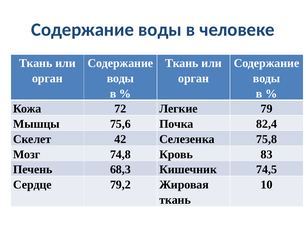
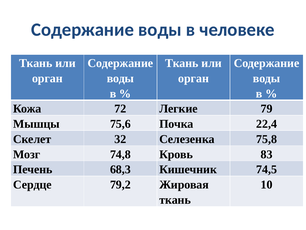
82,4: 82,4 -> 22,4
42: 42 -> 32
